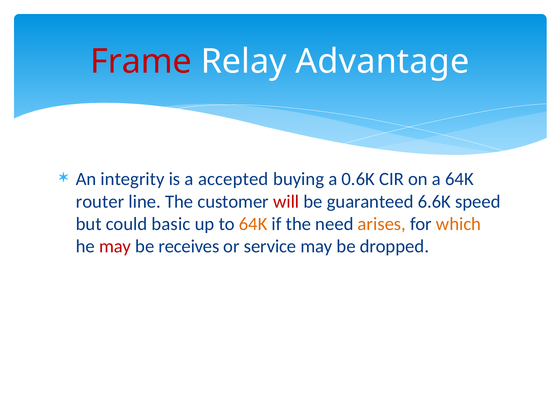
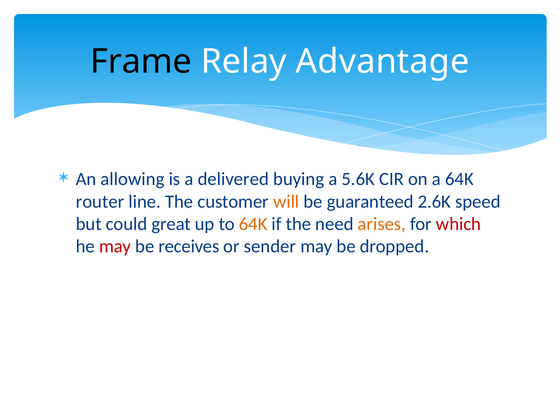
Frame colour: red -> black
integrity: integrity -> allowing
accepted: accepted -> delivered
0.6K: 0.6K -> 5.6K
will colour: red -> orange
6.6K: 6.6K -> 2.6K
basic: basic -> great
which colour: orange -> red
service: service -> sender
